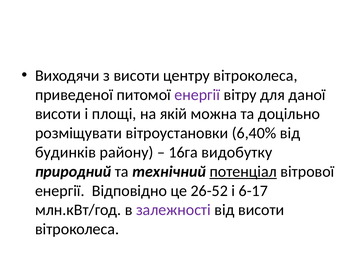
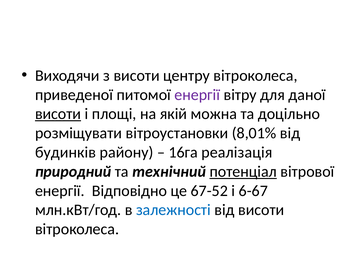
висоти at (58, 114) underline: none -> present
6,40%: 6,40% -> 8,01%
видобутку: видобутку -> реалізація
26-52: 26-52 -> 67-52
6-17: 6-17 -> 6-67
залежності colour: purple -> blue
